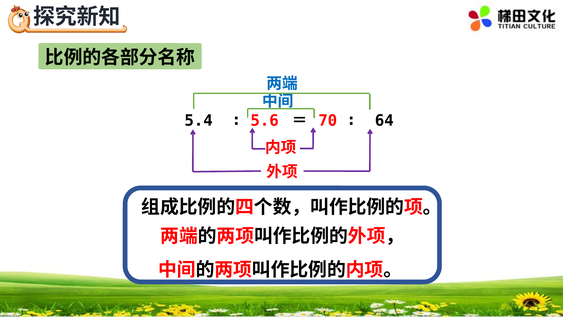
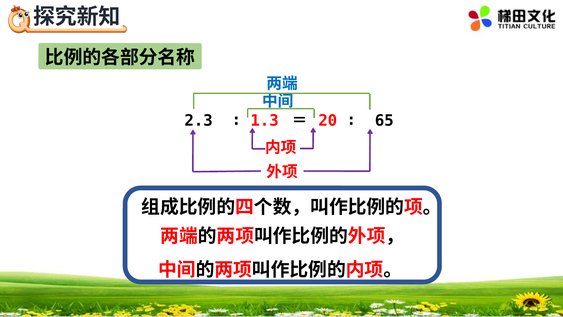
5.4: 5.4 -> 2.3
5.6: 5.6 -> 1.3
70: 70 -> 20
64: 64 -> 65
